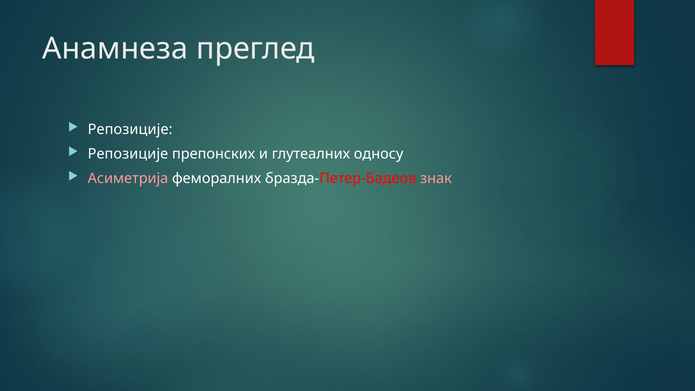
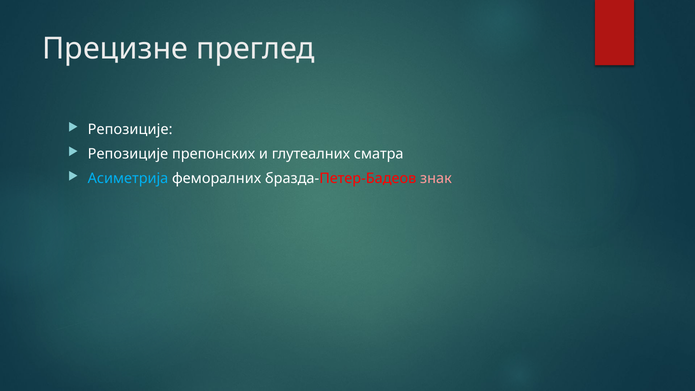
Анамнеза: Анамнеза -> Прецизне
односу: односу -> сматра
Асиметрија colour: pink -> light blue
